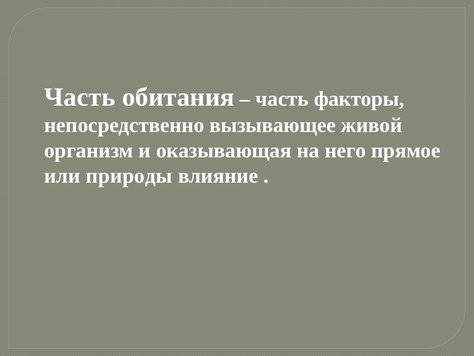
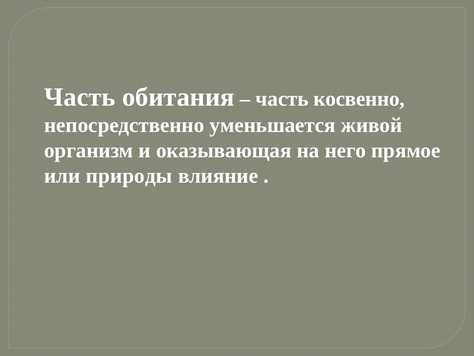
факторы: факторы -> косвенно
вызывающее: вызывающее -> уменьшается
